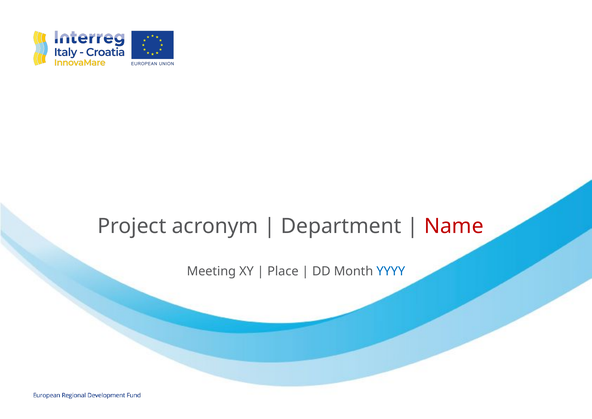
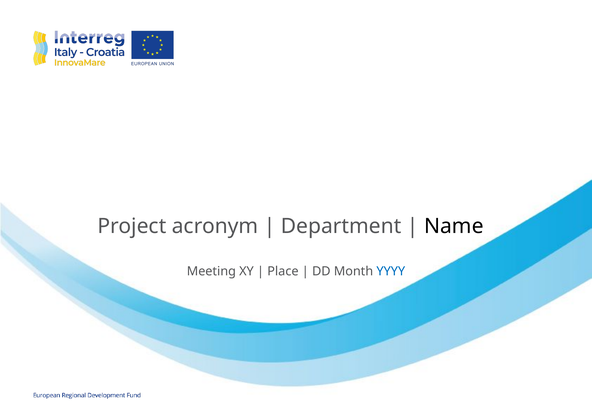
Name colour: red -> black
